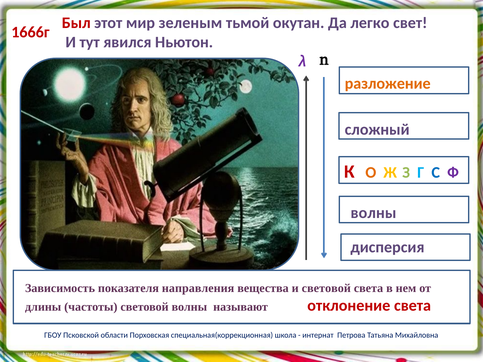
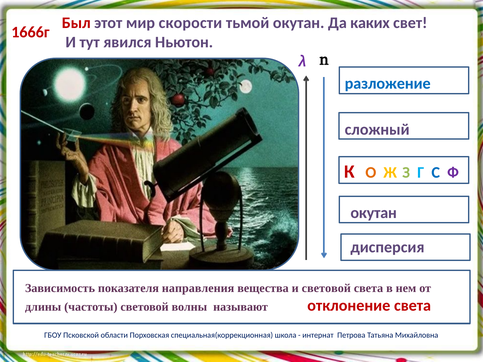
зеленым: зеленым -> скорости
легко: легко -> каких
разложение colour: orange -> blue
волны at (373, 213): волны -> окутан
